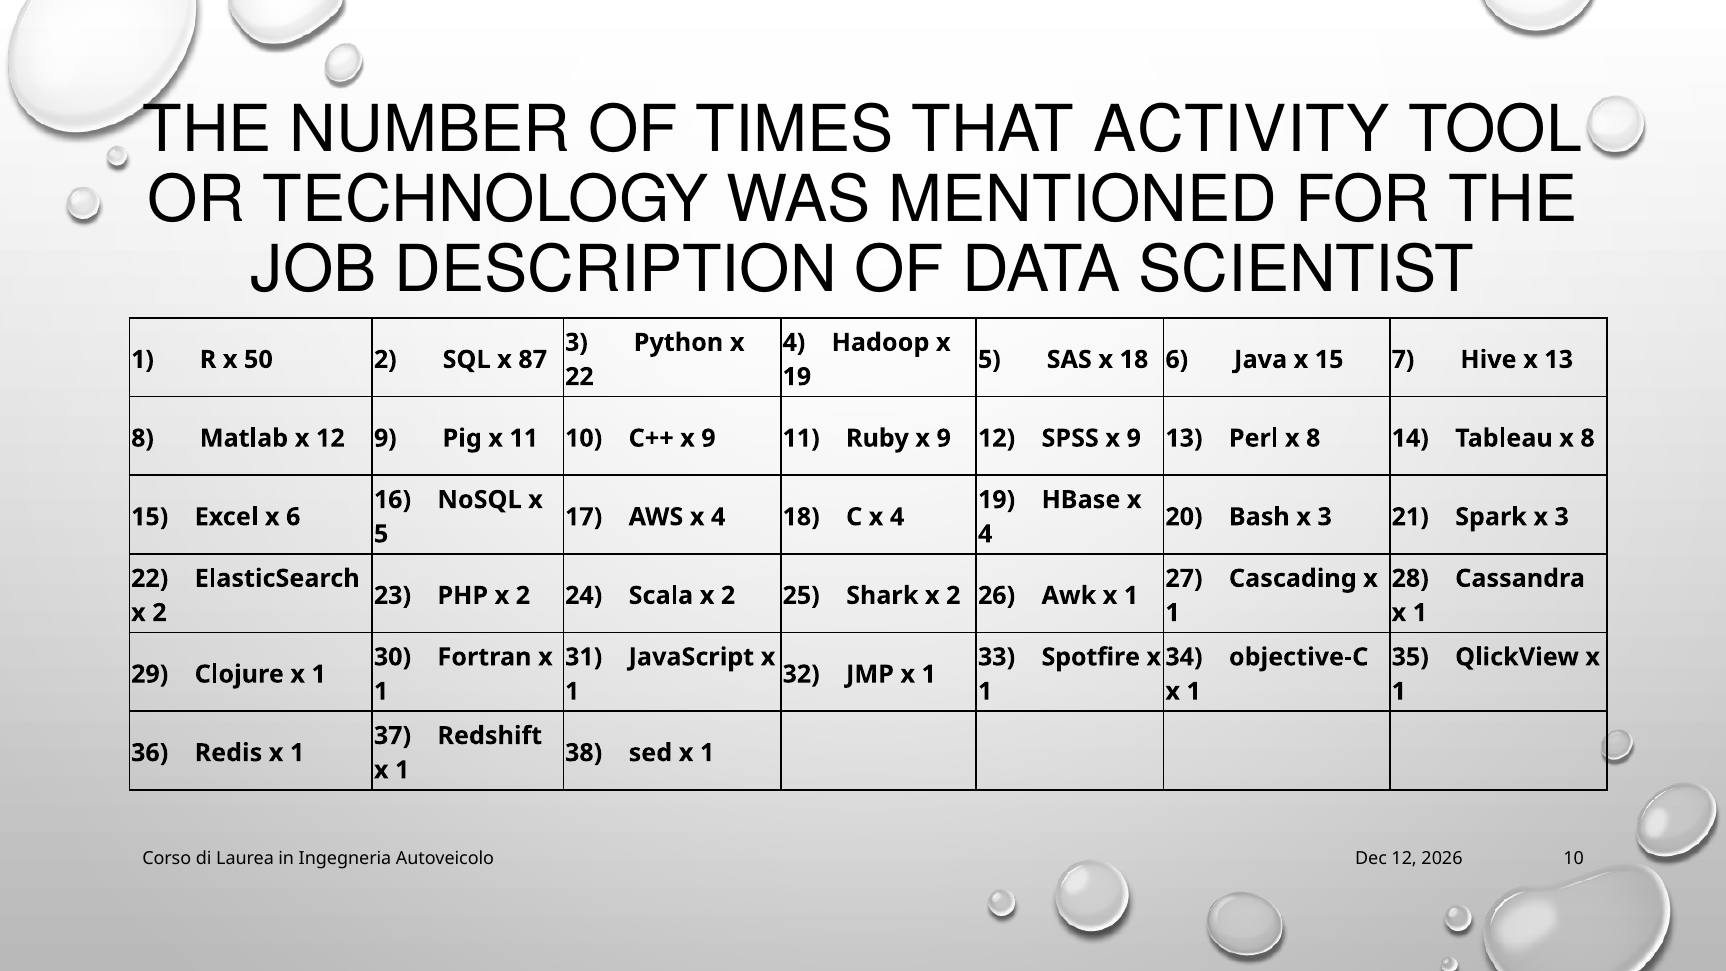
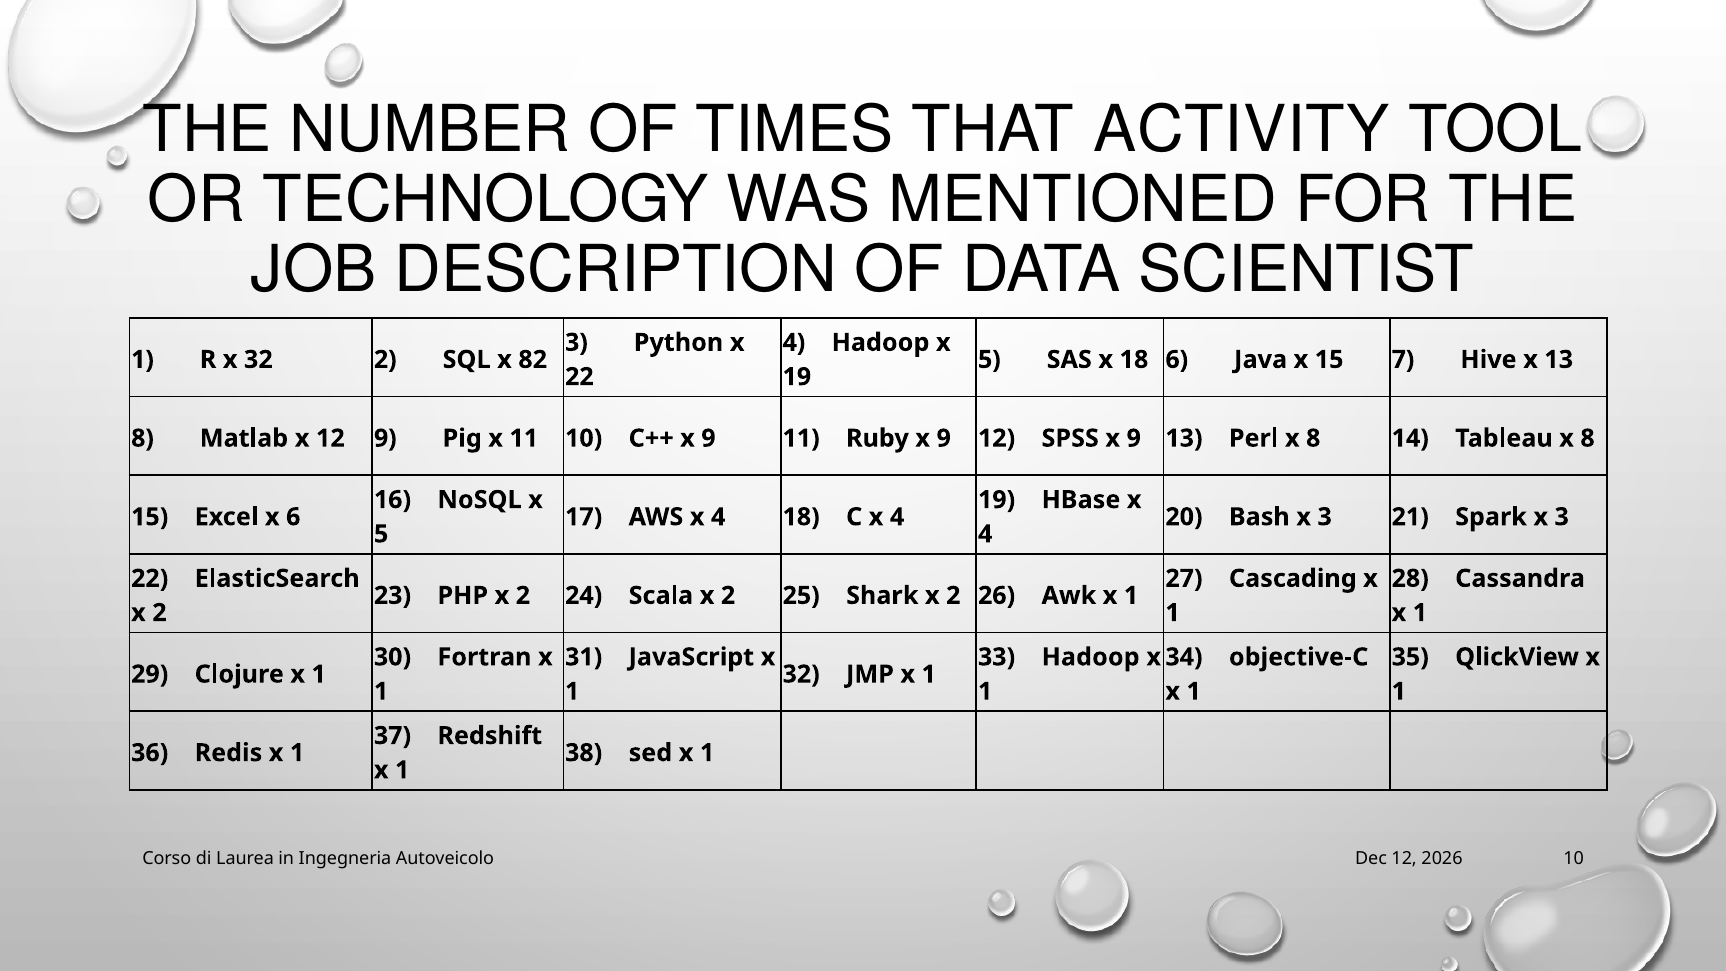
x 50: 50 -> 32
87: 87 -> 82
33 Spotfire: Spotfire -> Hadoop
